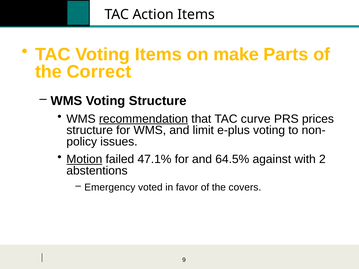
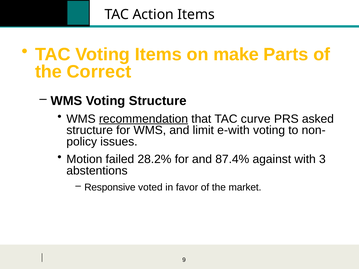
prices: prices -> asked
e-plus: e-plus -> e-with
Motion underline: present -> none
47.1%: 47.1% -> 28.2%
64.5%: 64.5% -> 87.4%
2: 2 -> 3
Emergency: Emergency -> Responsive
covers: covers -> market
